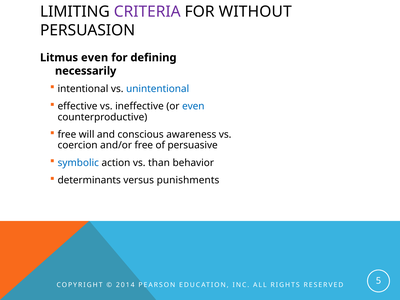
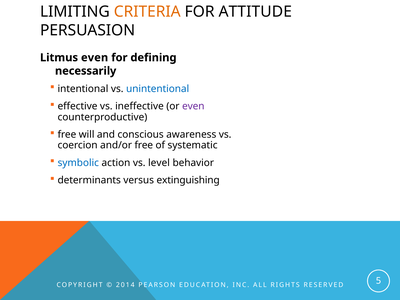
CRITERIA colour: purple -> orange
WITHOUT: WITHOUT -> ATTITUDE
even at (193, 106) colour: blue -> purple
persuasive: persuasive -> systematic
than: than -> level
punishments: punishments -> extinguishing
